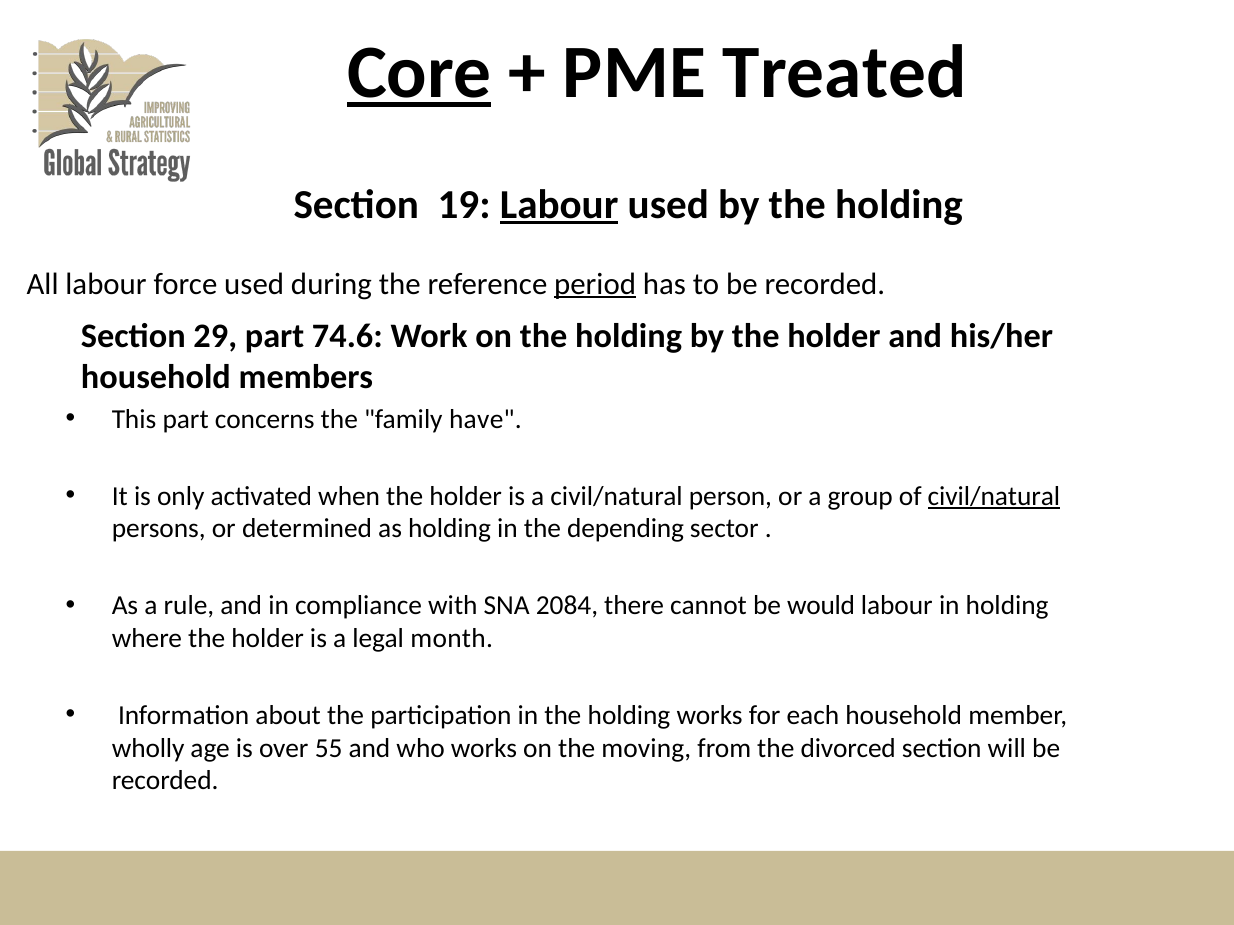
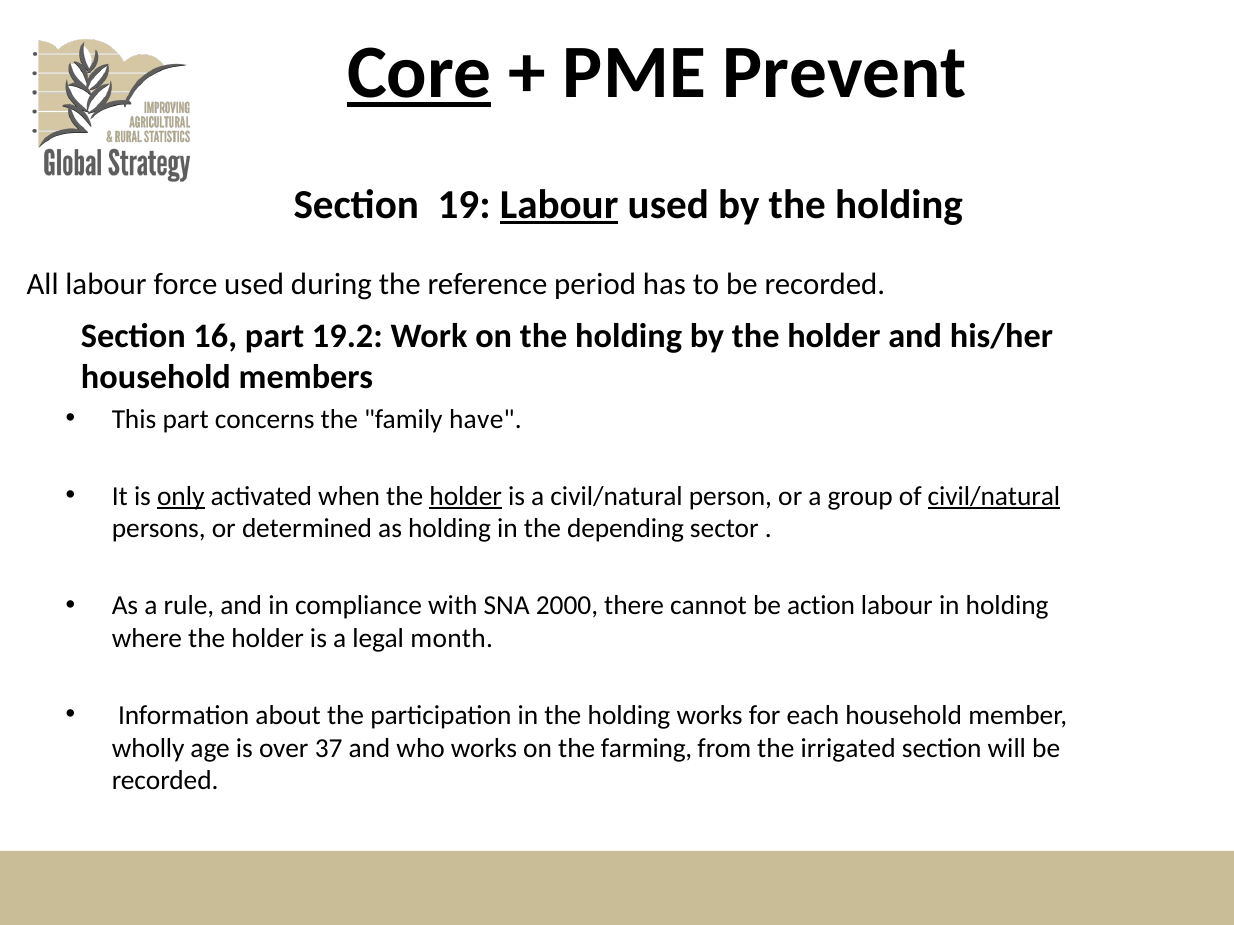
Treated: Treated -> Prevent
period underline: present -> none
29: 29 -> 16
74.6: 74.6 -> 19.2
only underline: none -> present
holder at (466, 496) underline: none -> present
2084: 2084 -> 2000
would: would -> action
55: 55 -> 37
moving: moving -> farming
divorced: divorced -> irrigated
